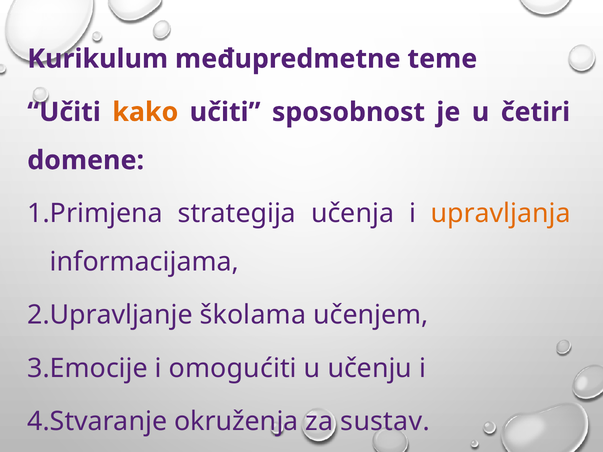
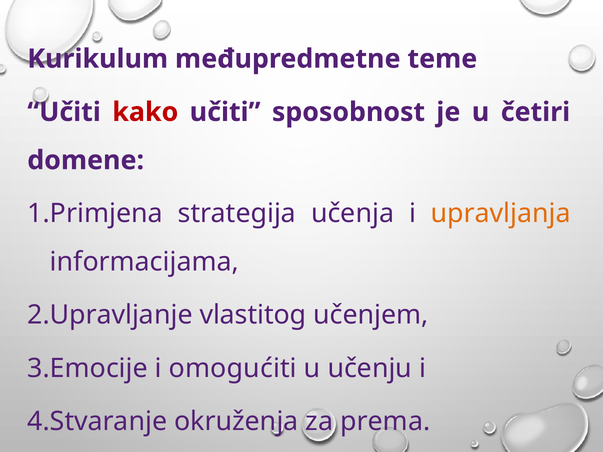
kako colour: orange -> red
školama: školama -> vlastitog
sustav: sustav -> prema
